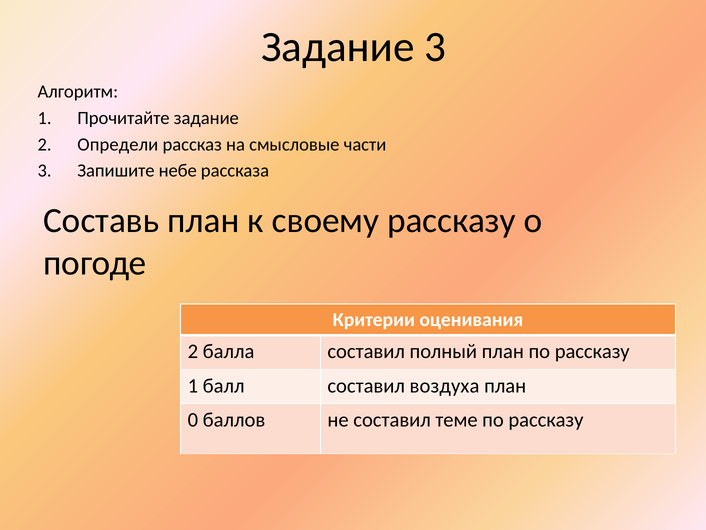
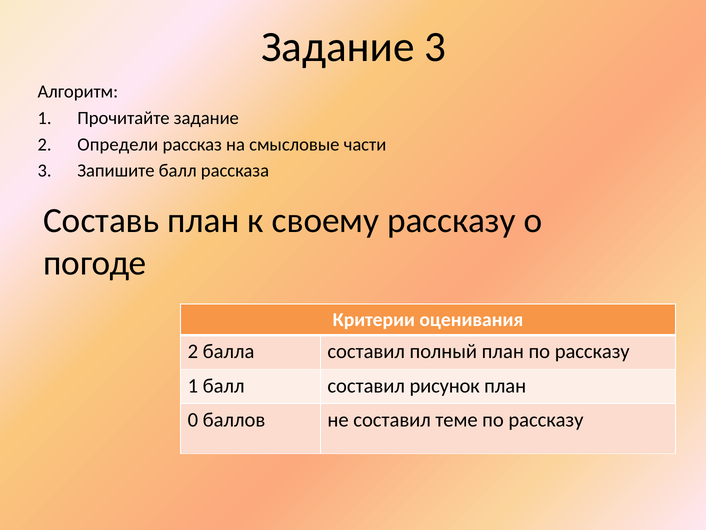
Запишите небе: небе -> балл
воздуха: воздуха -> рисунок
